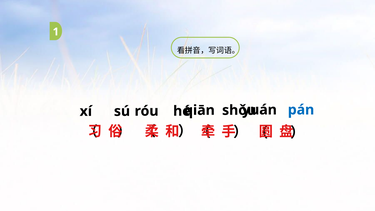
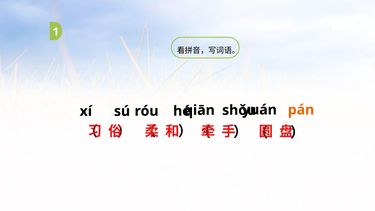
pán colour: blue -> orange
